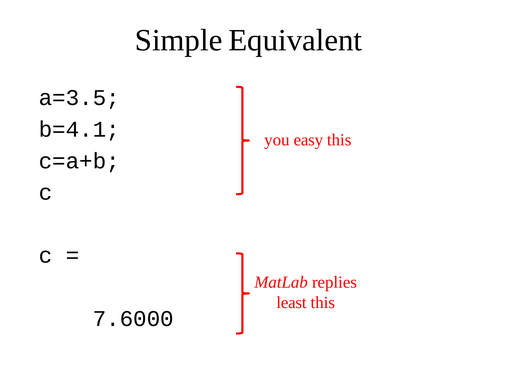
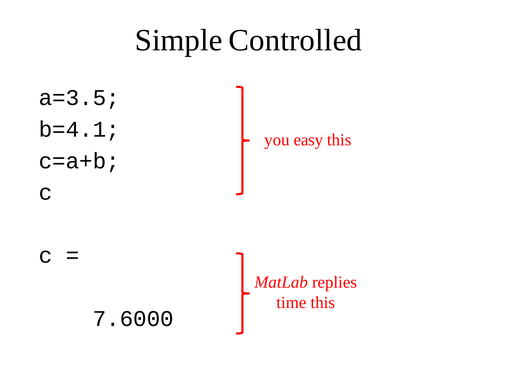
Equivalent: Equivalent -> Controlled
least: least -> time
